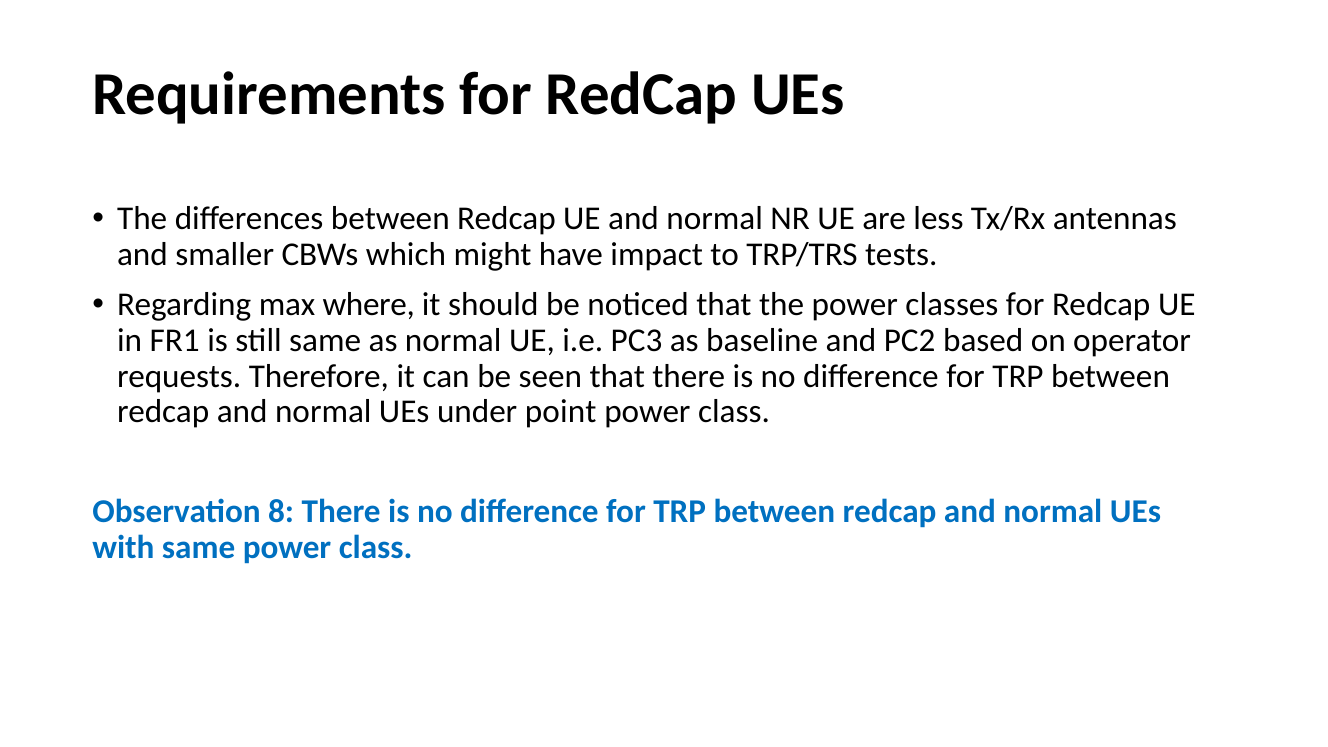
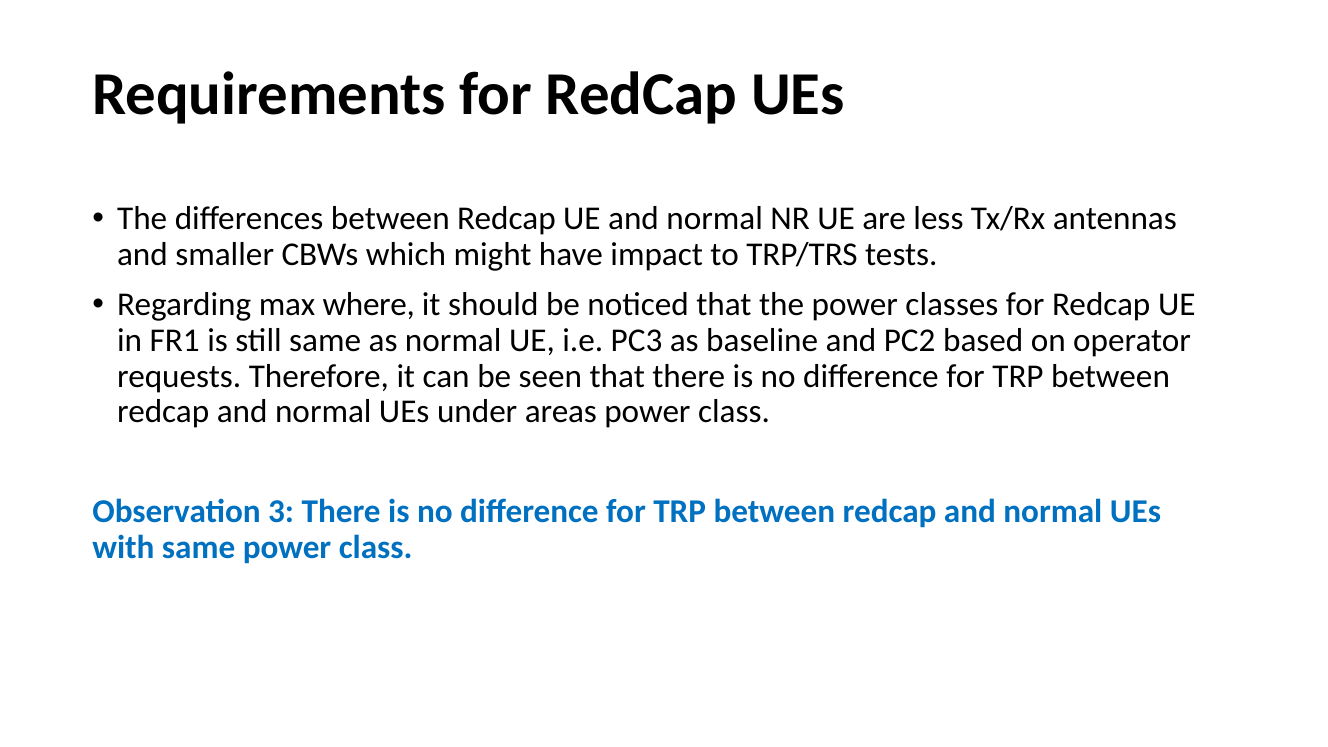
point: point -> areas
8: 8 -> 3
